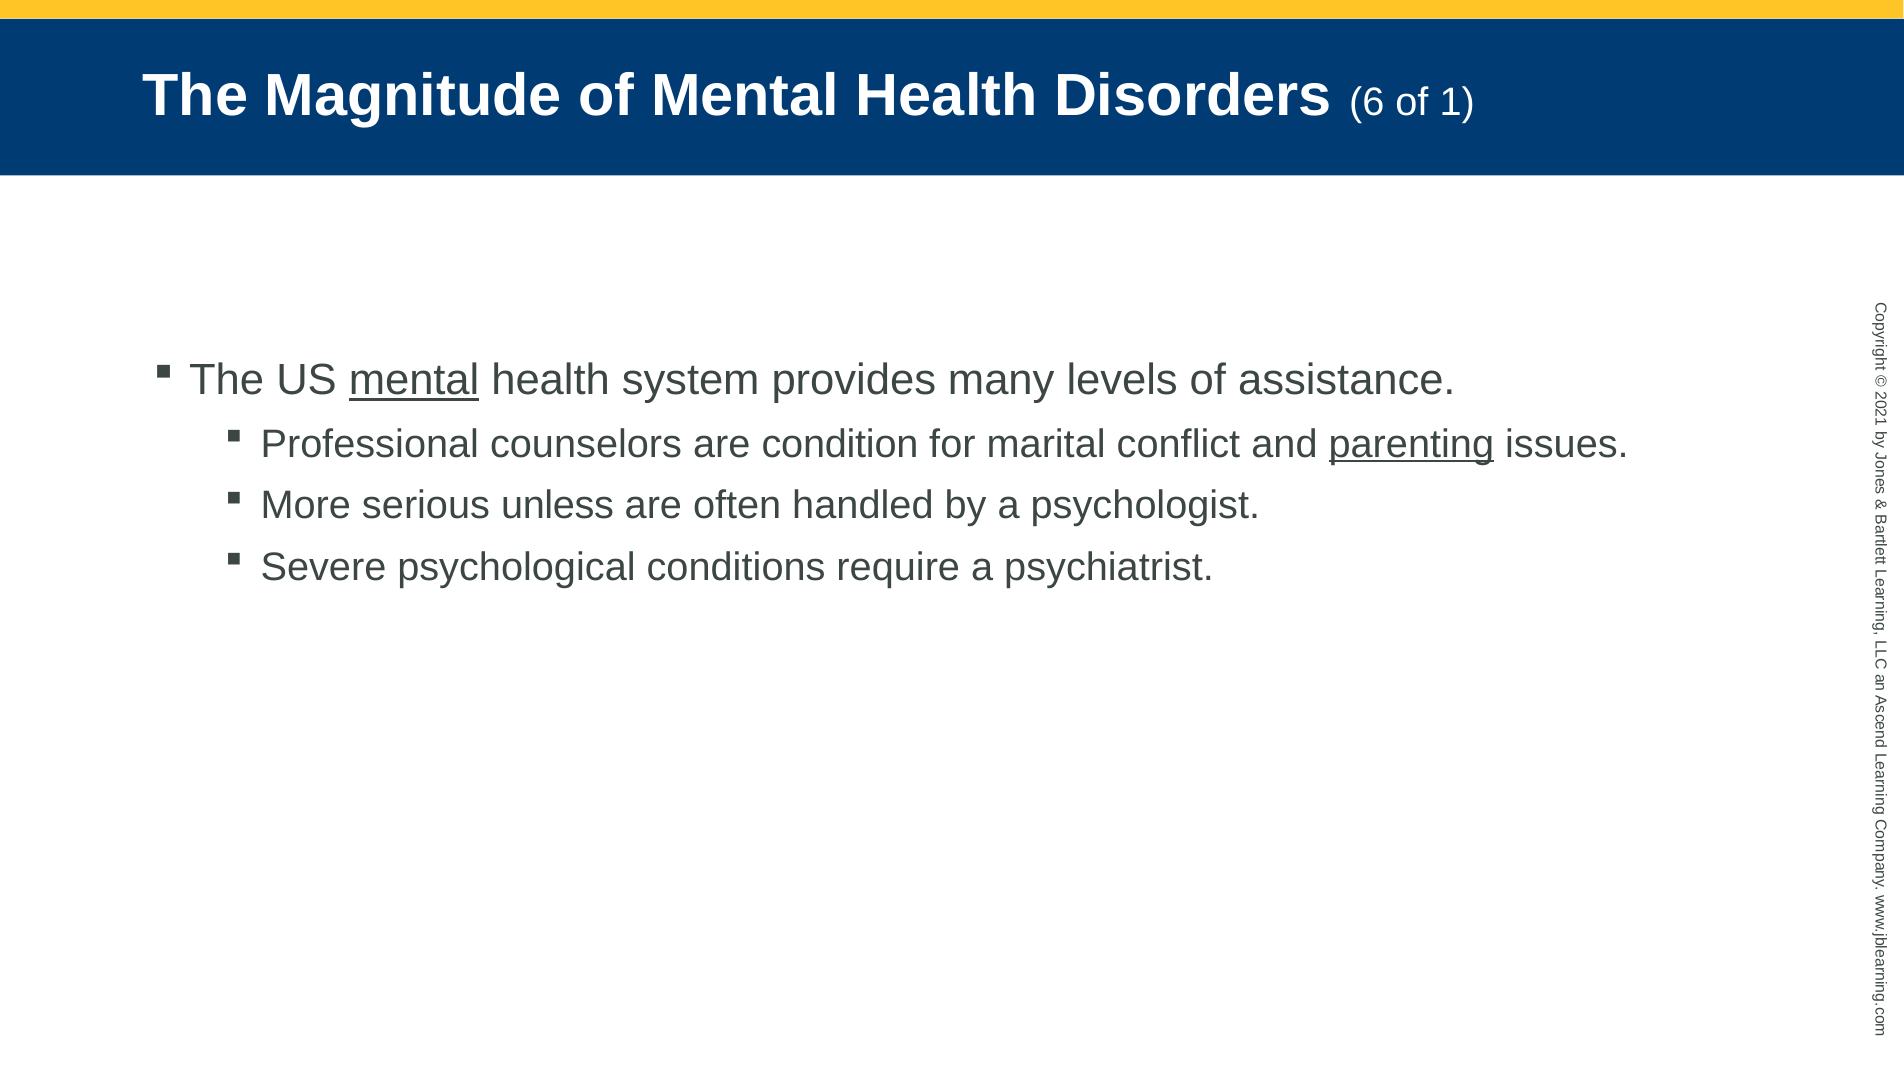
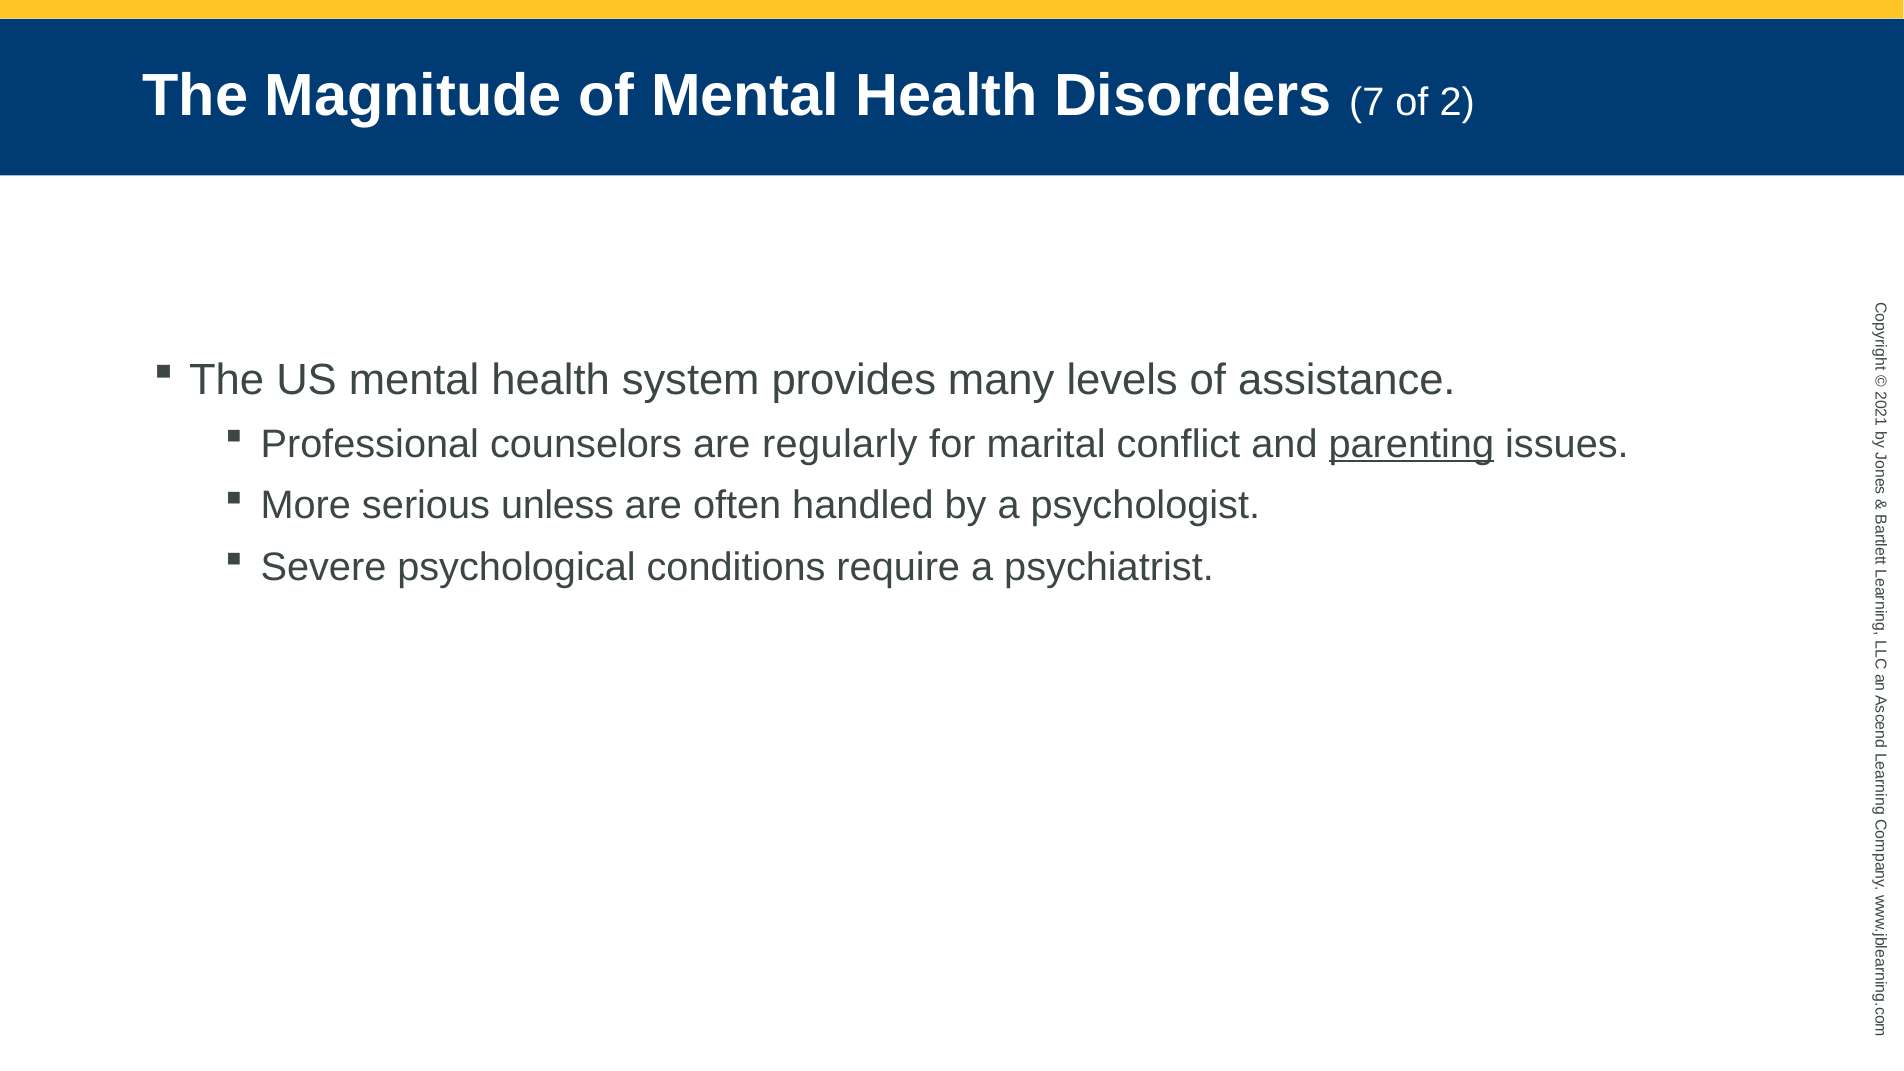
6: 6 -> 7
of 1: 1 -> 2
mental at (414, 380) underline: present -> none
condition: condition -> regularly
